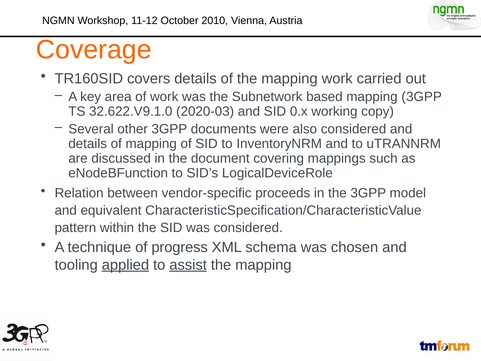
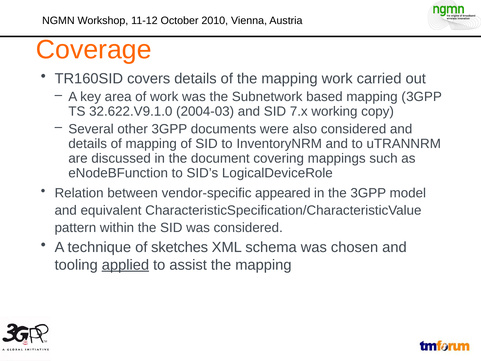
2020-03: 2020-03 -> 2004-03
0.x: 0.x -> 7.x
proceeds: proceeds -> appeared
progress: progress -> sketches
assist underline: present -> none
